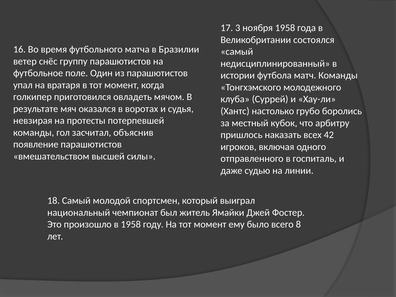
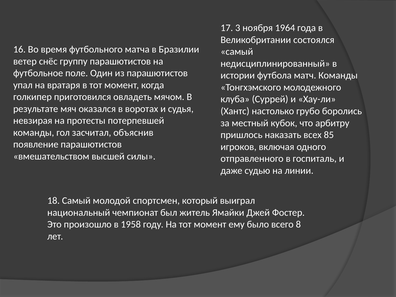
ноября 1958: 1958 -> 1964
42: 42 -> 85
